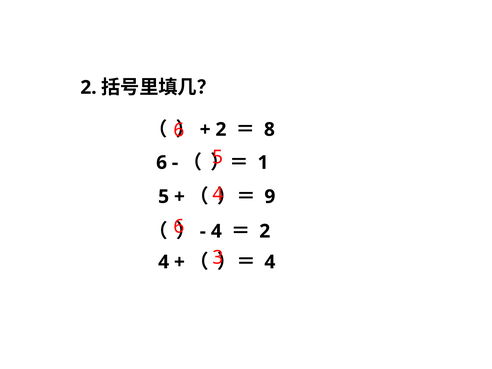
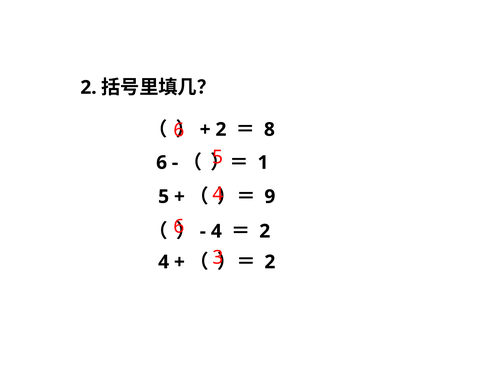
4 at (270, 262): 4 -> 2
